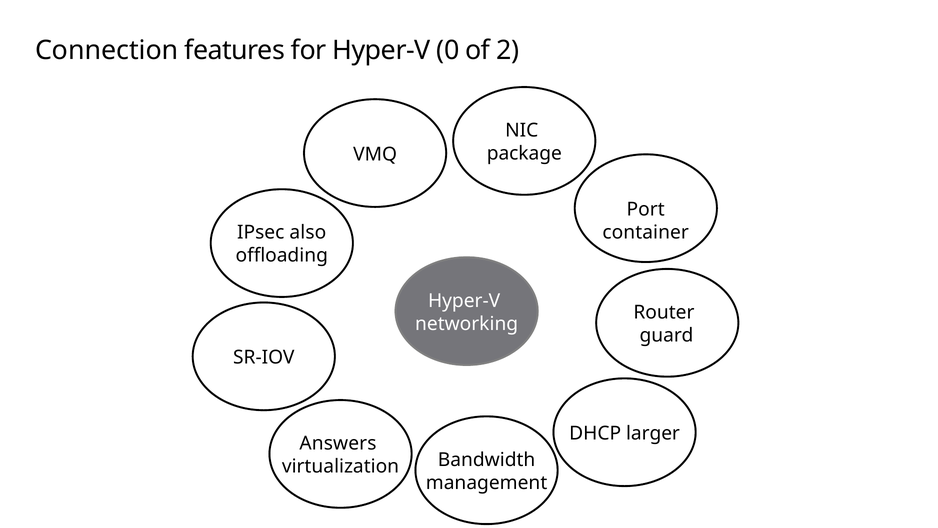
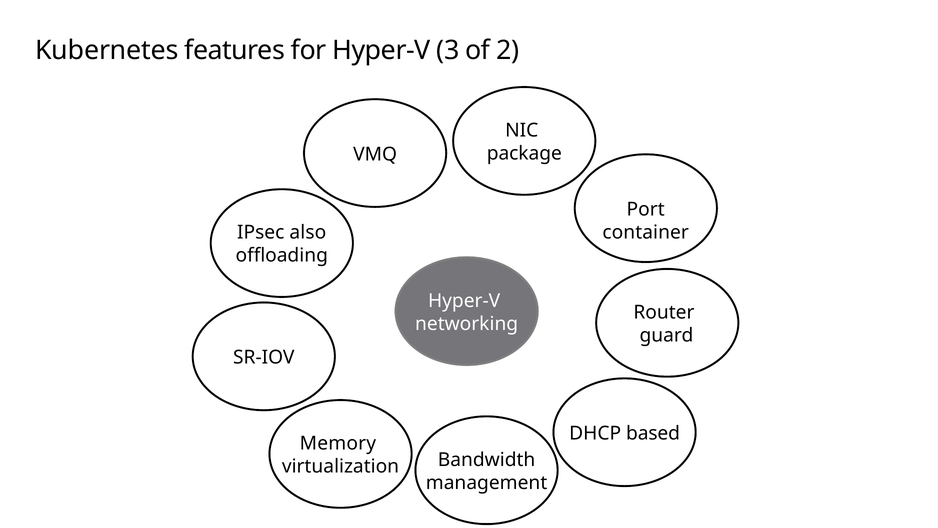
Connection: Connection -> Kubernetes
0: 0 -> 3
larger: larger -> based
Answers: Answers -> Memory
